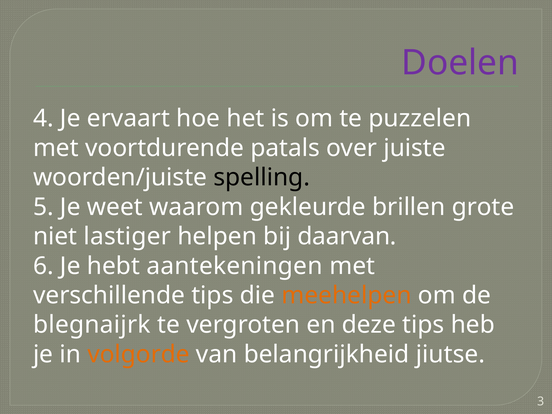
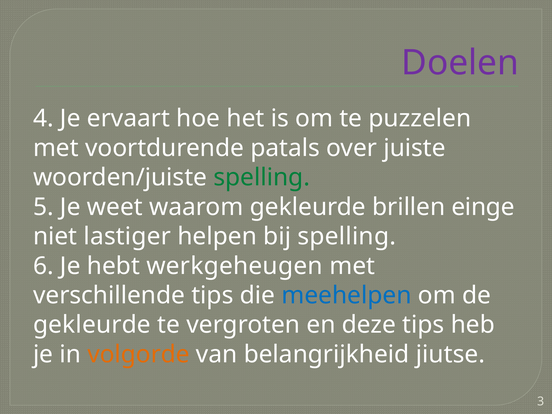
spelling at (262, 177) colour: black -> green
grote: grote -> einge
bij daarvan: daarvan -> spelling
aantekeningen: aantekeningen -> werkgeheugen
meehelpen colour: orange -> blue
blegnaijrk at (92, 325): blegnaijrk -> gekleurde
